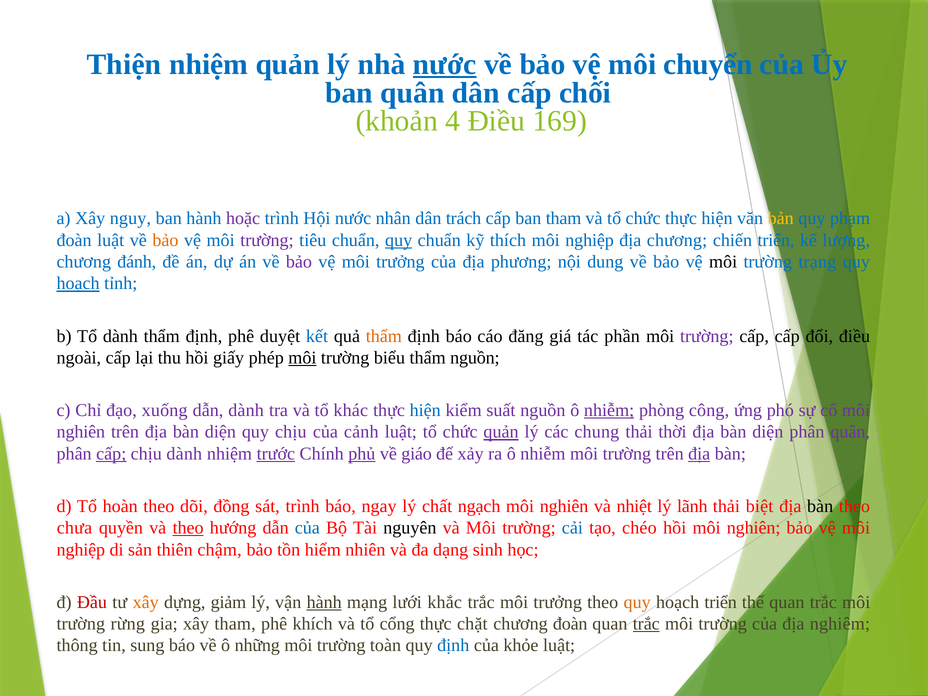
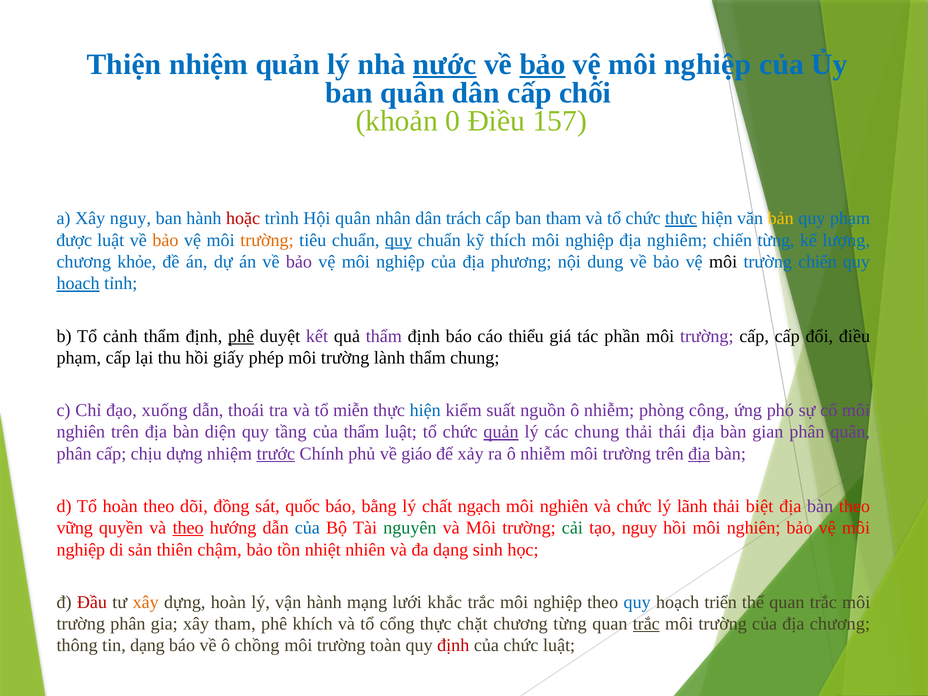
bảo at (543, 64) underline: none -> present
chuyển at (708, 64): chuyển -> nghiệp
4: 4 -> 0
169: 169 -> 157
hoặc colour: purple -> red
Hội nước: nước -> quân
thực at (681, 219) underline: none -> present
đoàn at (74, 240): đoàn -> được
trường at (267, 240) colour: purple -> orange
địa chương: chương -> nghiêm
chiến triển: triển -> từng
đánh: đánh -> khỏe
trưởng at (400, 262): trưởng -> nghiệp
trường trạng: trạng -> chiến
Tổ dành: dành -> cảnh
phê at (241, 336) underline: none -> present
kết colour: blue -> purple
thẩm at (384, 336) colour: orange -> purple
đăng: đăng -> thiểu
ngoài at (79, 358): ngoài -> phạm
môi at (302, 358) underline: present -> none
biểu: biểu -> lành
thẩm nguồn: nguồn -> chung
dẫn dành: dành -> thoái
khác: khác -> miễn
nhiễm at (609, 410) underline: present -> none
quy chịu: chịu -> tầng
của cảnh: cảnh -> thẩm
thời: thời -> thái
diện at (768, 432): diện -> gian
cấp at (111, 454) underline: present -> none
chịu dành: dành -> dựng
phủ underline: present -> none
sát trình: trình -> quốc
ngay: ngay -> bằng
và nhiệt: nhiệt -> chức
bàn at (820, 506) colour: black -> purple
chưa: chưa -> vững
nguyên colour: black -> green
cải colour: blue -> green
tạo chéo: chéo -> nguy
hiểm: hiểm -> nhiệt
dựng giảm: giảm -> hoàn
hành at (324, 602) underline: present -> none
trắc môi trưởng: trưởng -> nghiệp
quy at (637, 602) colour: orange -> blue
trường rừng: rừng -> phân
chương đoàn: đoàn -> từng
địa nghiêm: nghiêm -> chương
tin sung: sung -> dạng
những: những -> chồng
định at (453, 645) colour: blue -> red
của khỏe: khỏe -> chức
